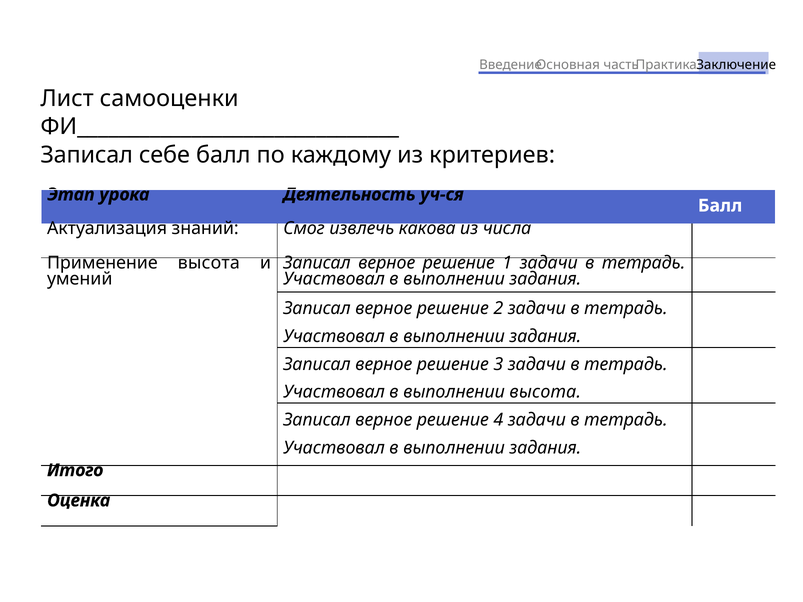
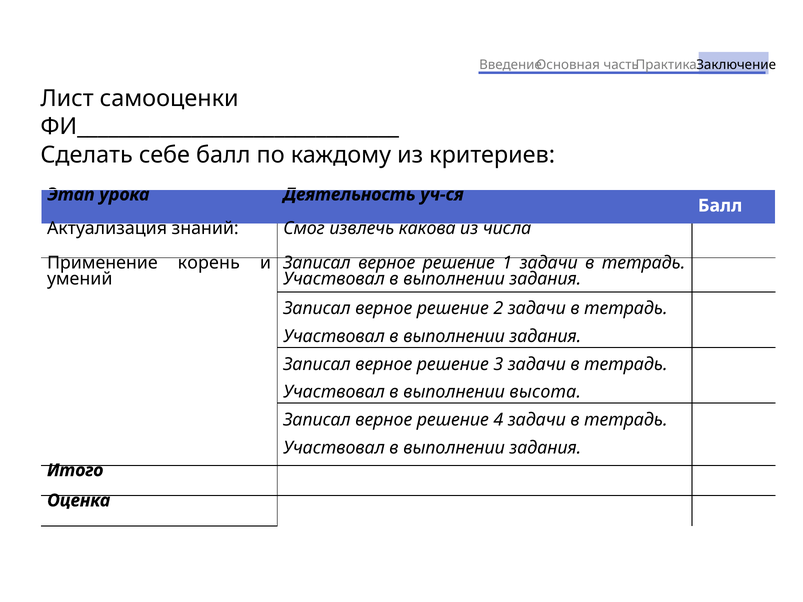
Записал at (87, 155): Записал -> Сделать
Применение высота: высота -> корень
